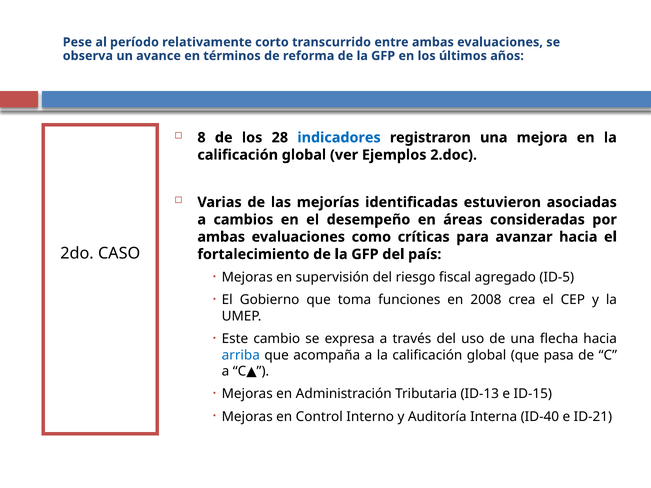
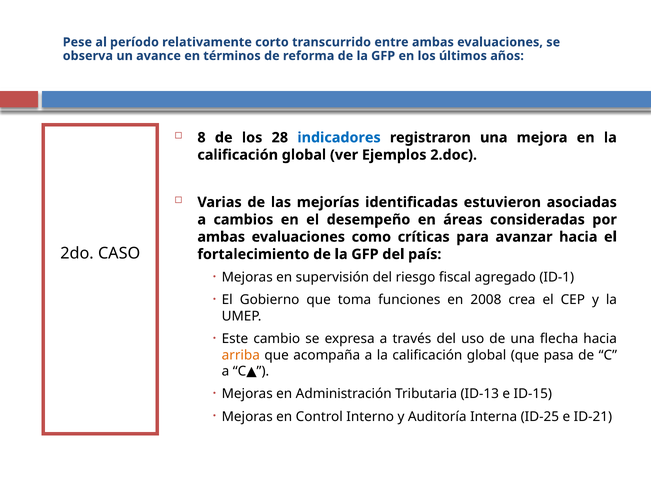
ID-5: ID-5 -> ID-1
arriba colour: blue -> orange
ID-40: ID-40 -> ID-25
